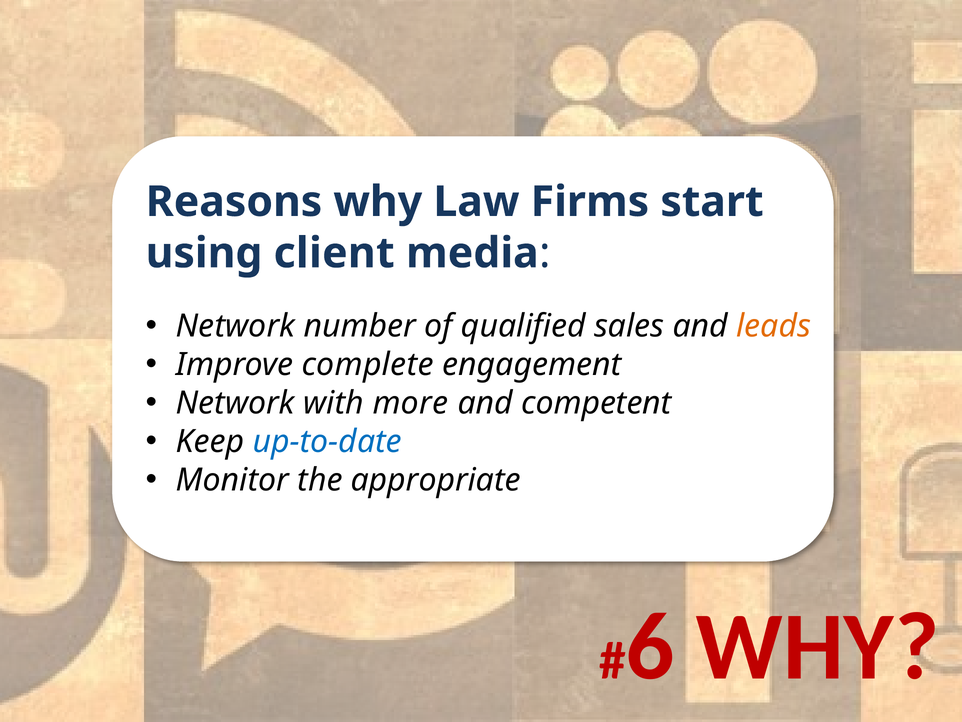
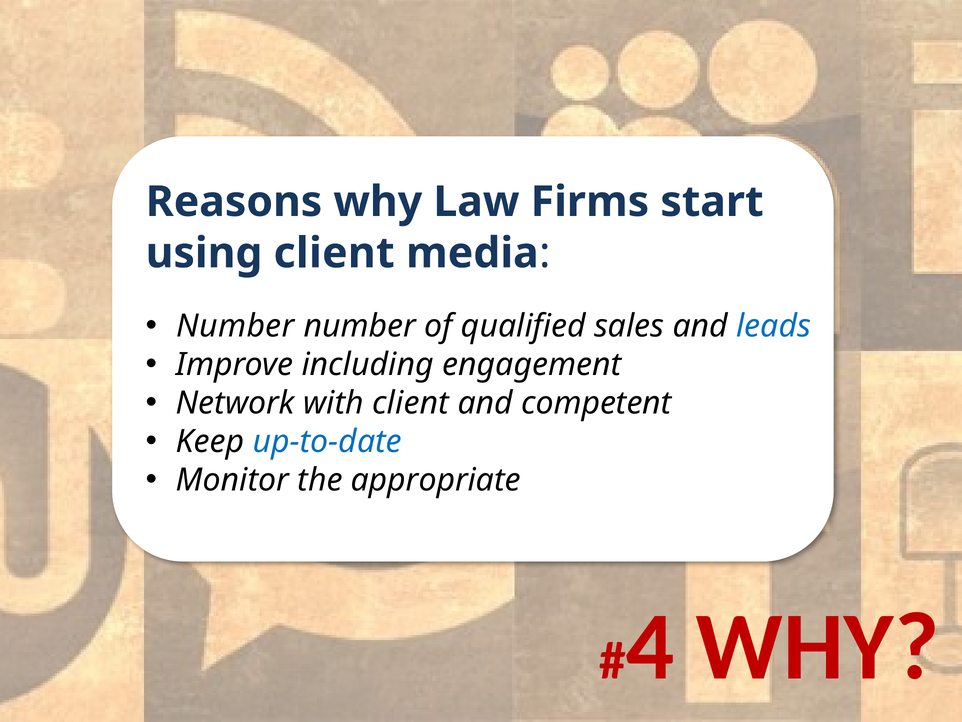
Network at (236, 326): Network -> Number
leads colour: orange -> blue
complete: complete -> including
with more: more -> client
6: 6 -> 4
